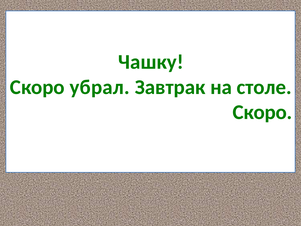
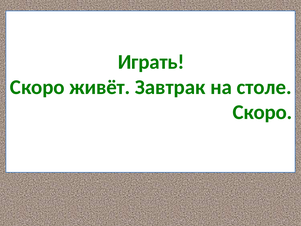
Чашку: Чашку -> Играть
убрал: убрал -> живёт
